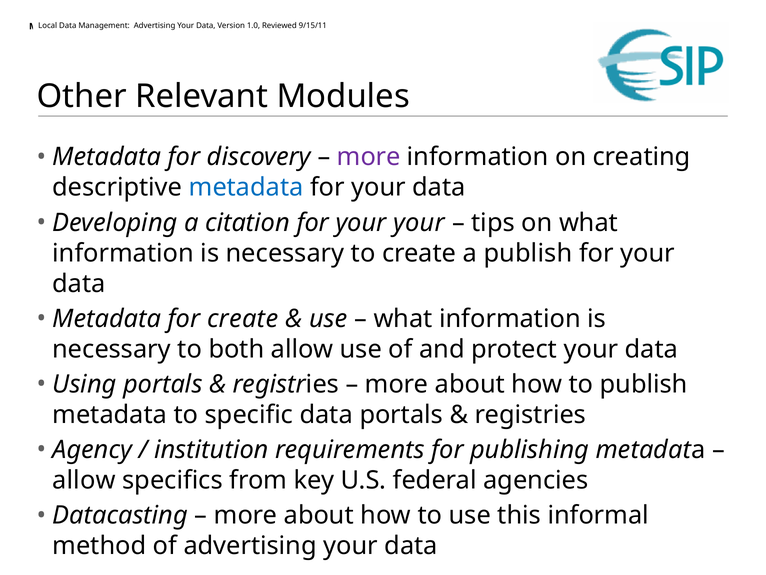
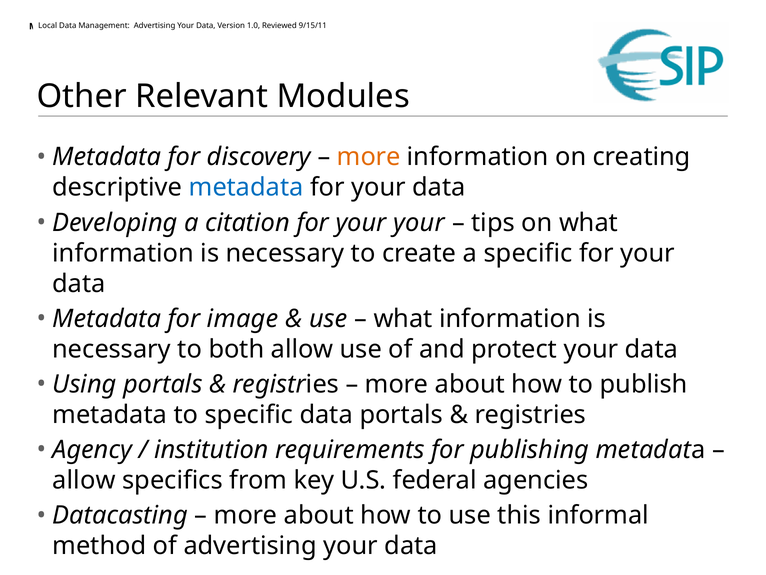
more at (369, 157) colour: purple -> orange
a publish: publish -> specific
for create: create -> image
